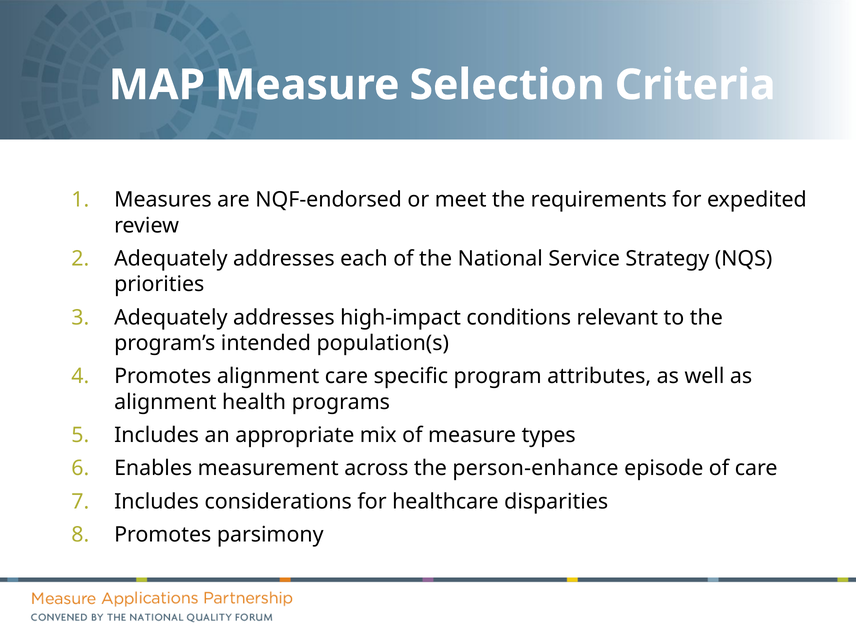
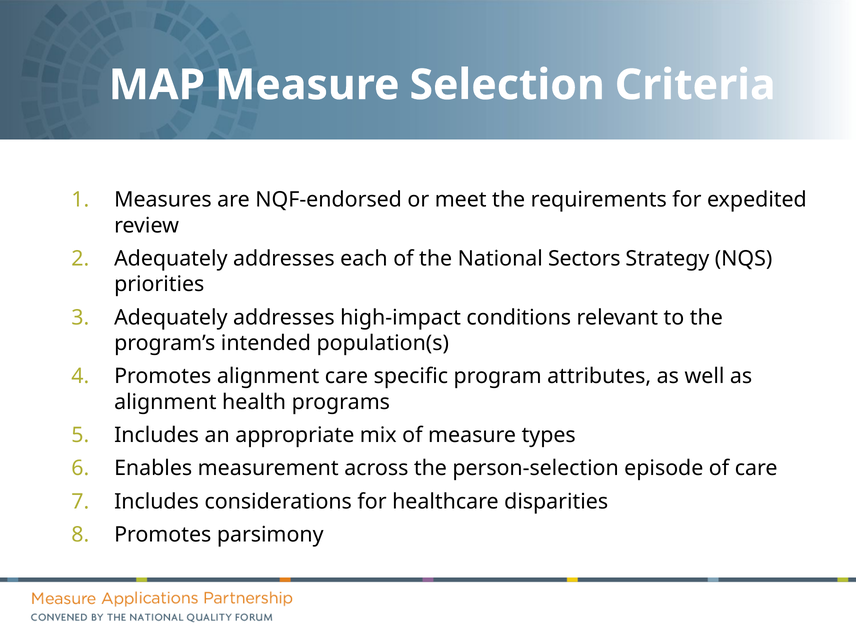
Service: Service -> Sectors
person-enhance: person-enhance -> person-selection
